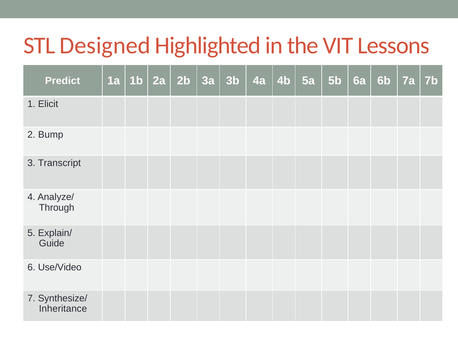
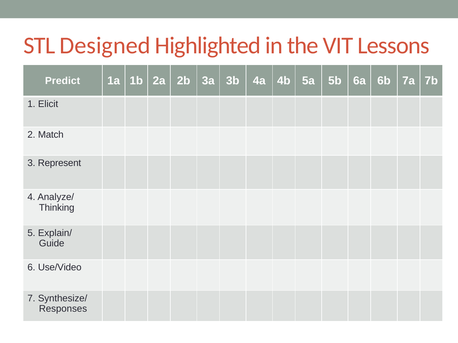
Bump: Bump -> Match
Transcript: Transcript -> Represent
Through: Through -> Thinking
Inheritance: Inheritance -> Responses
